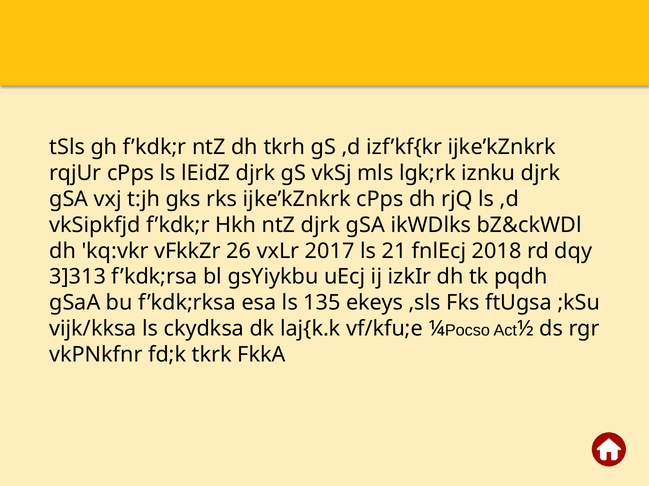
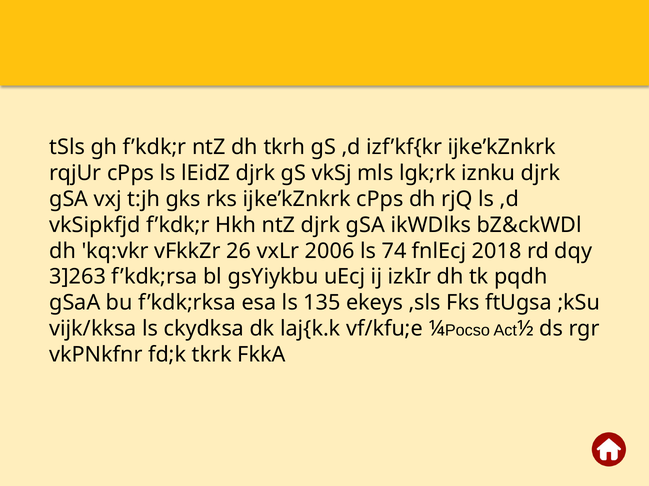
2017: 2017 -> 2006
21: 21 -> 74
3]313: 3]313 -> 3]263
